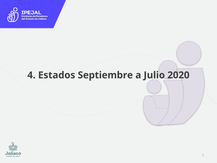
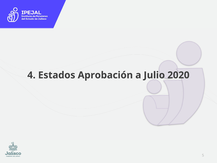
Septiembre: Septiembre -> Aprobación
